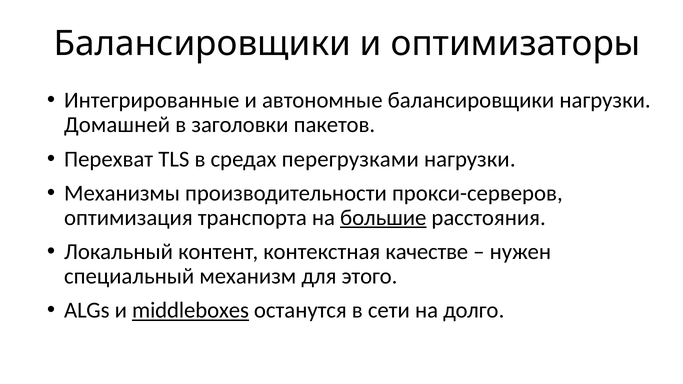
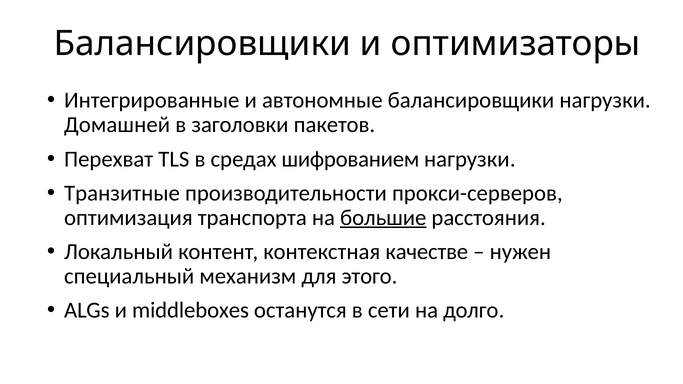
перегрузками: перегрузками -> шифрованием
Механизмы: Механизмы -> Транзитные
middleboxes underline: present -> none
